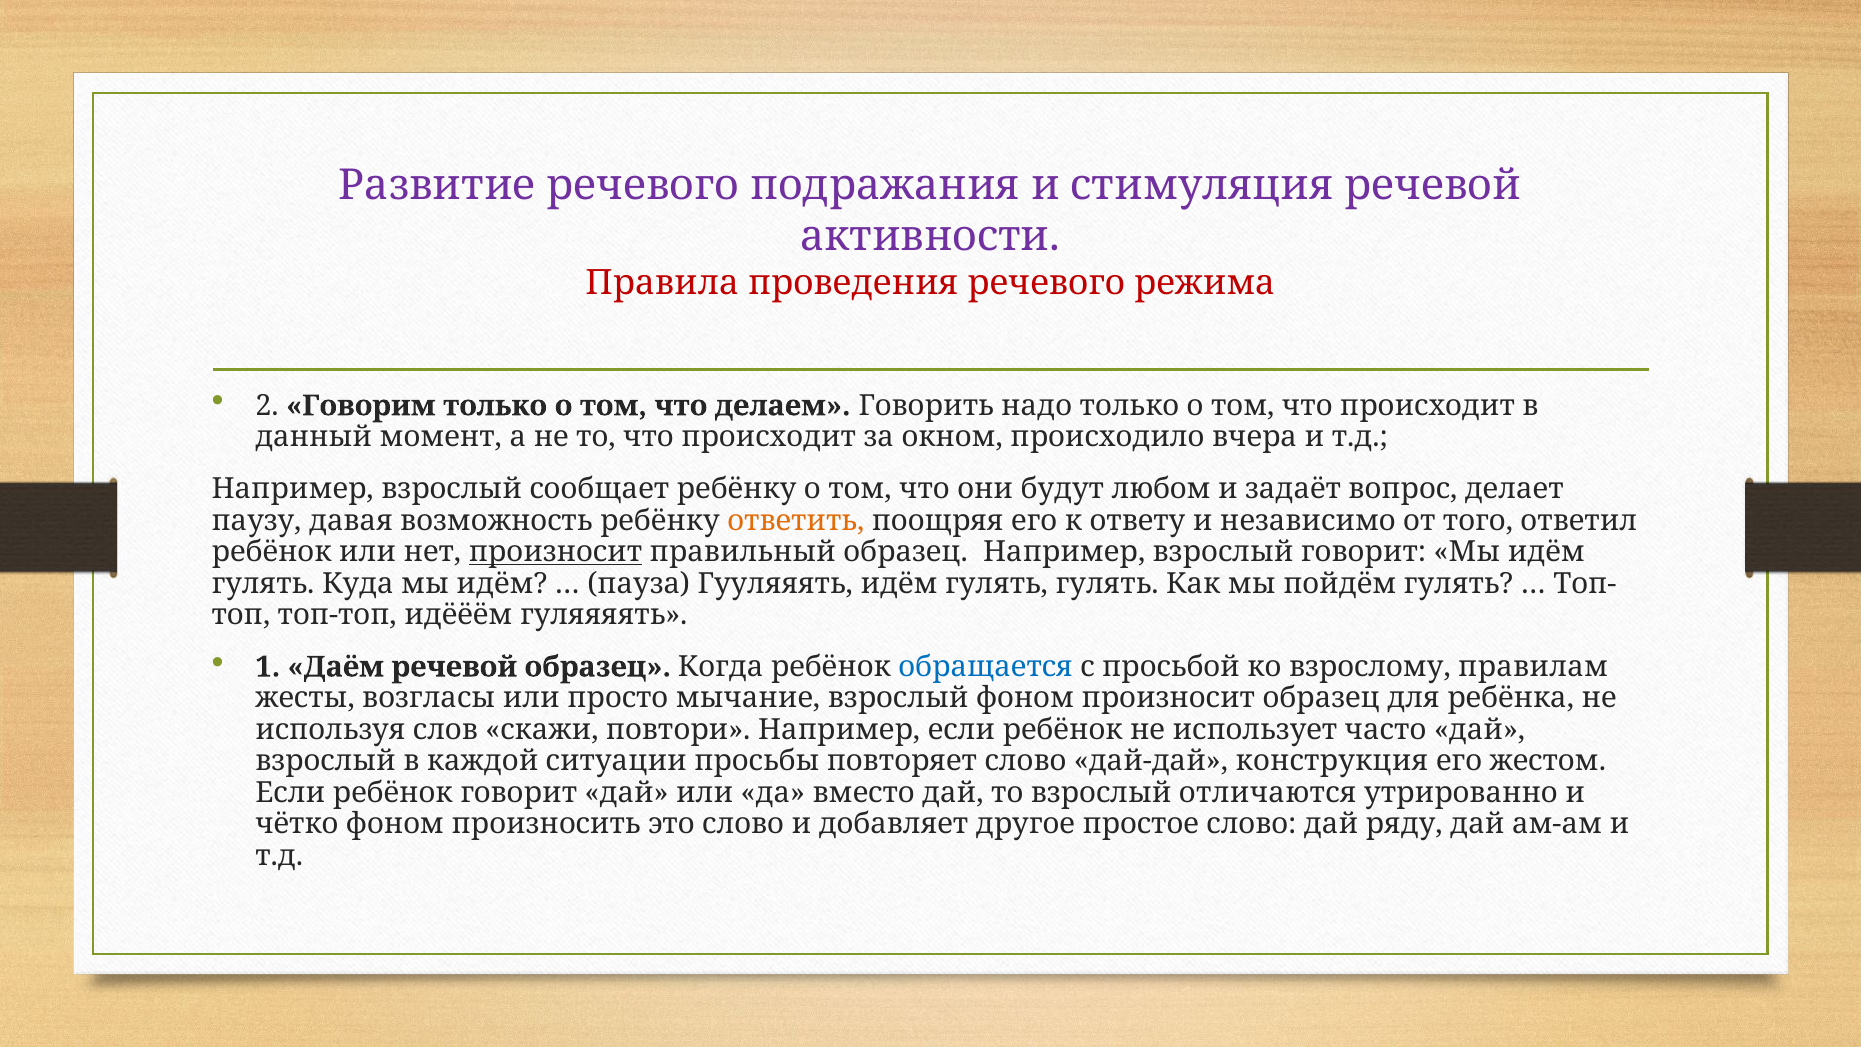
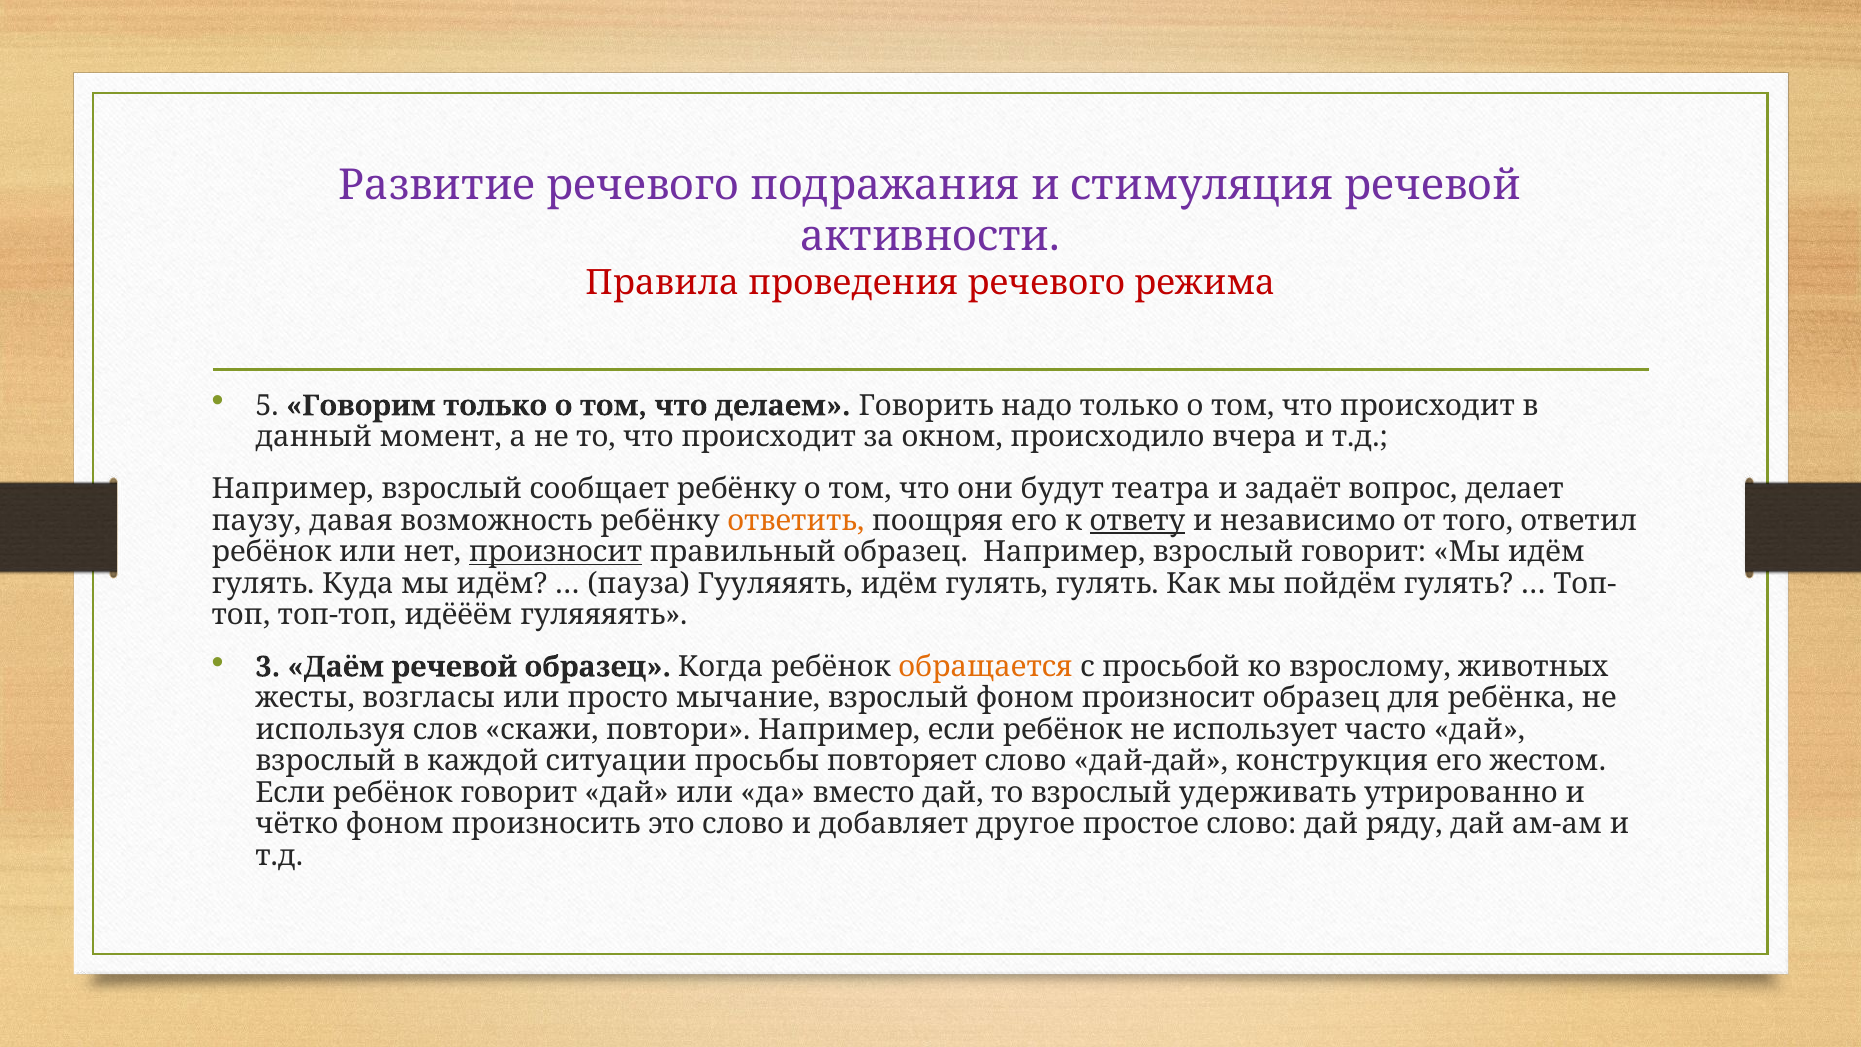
2: 2 -> 5
любом: любом -> театра
ответу underline: none -> present
1: 1 -> 3
обращается colour: blue -> orange
правилам: правилам -> животных
отличаются: отличаются -> удерживать
